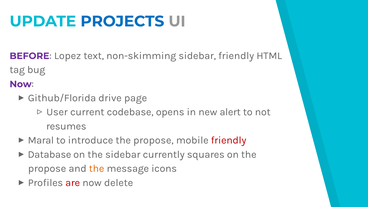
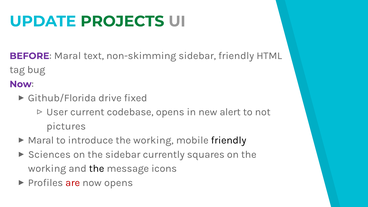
PROJECTS colour: blue -> green
Lopez at (68, 56): Lopez -> Maral
page: page -> fixed
resumes: resumes -> pictures
introduce the propose: propose -> working
friendly at (229, 140) colour: red -> black
Database: Database -> Sciences
propose at (47, 169): propose -> working
the at (97, 169) colour: orange -> black
now delete: delete -> opens
